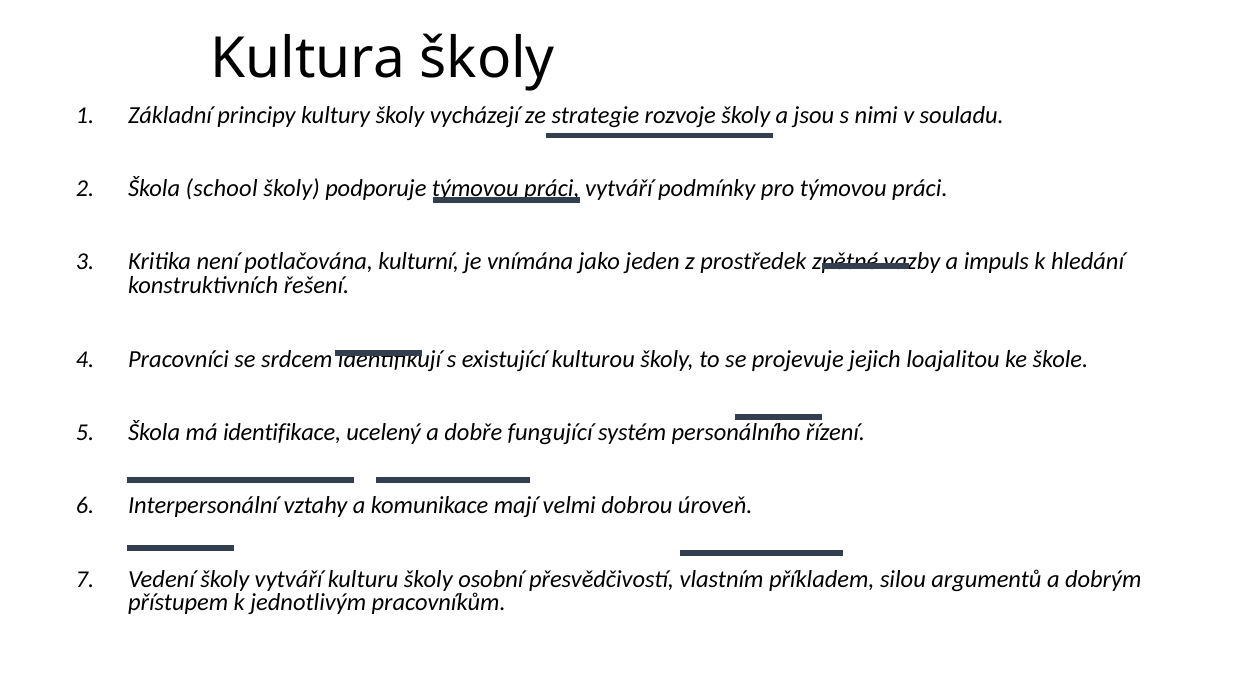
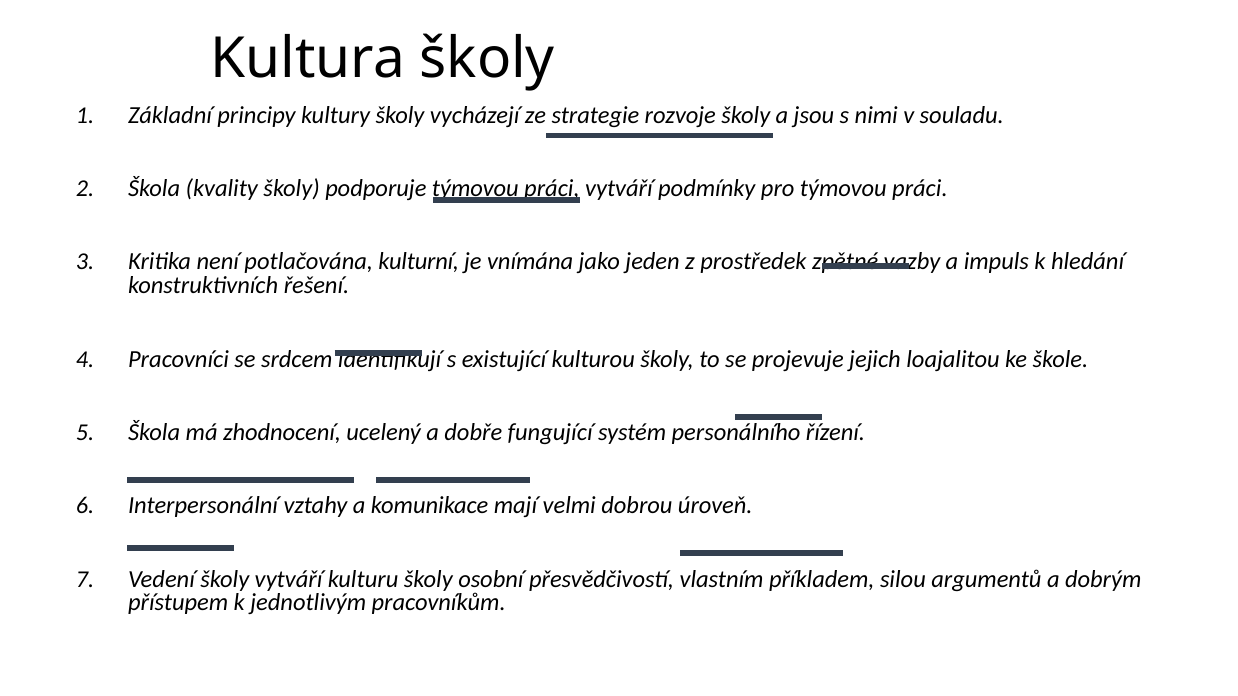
school: school -> kvality
identifikace: identifikace -> zhodnocení
